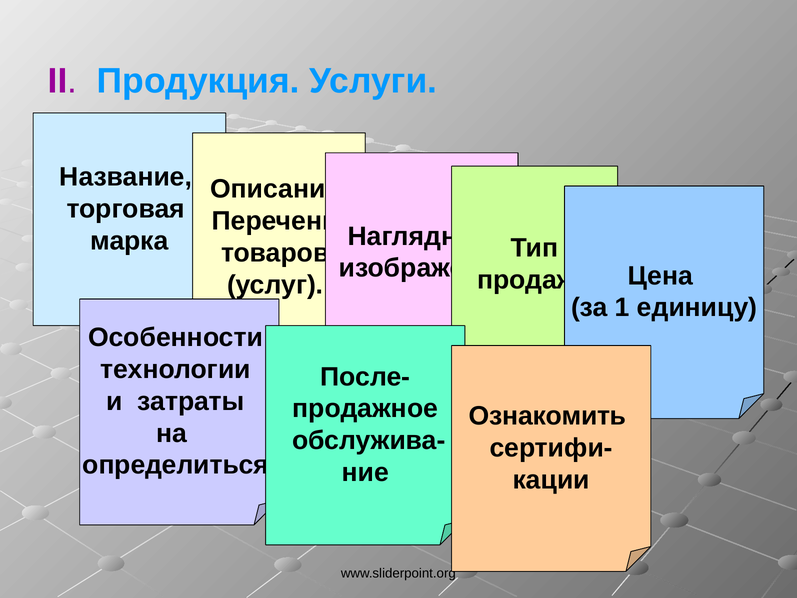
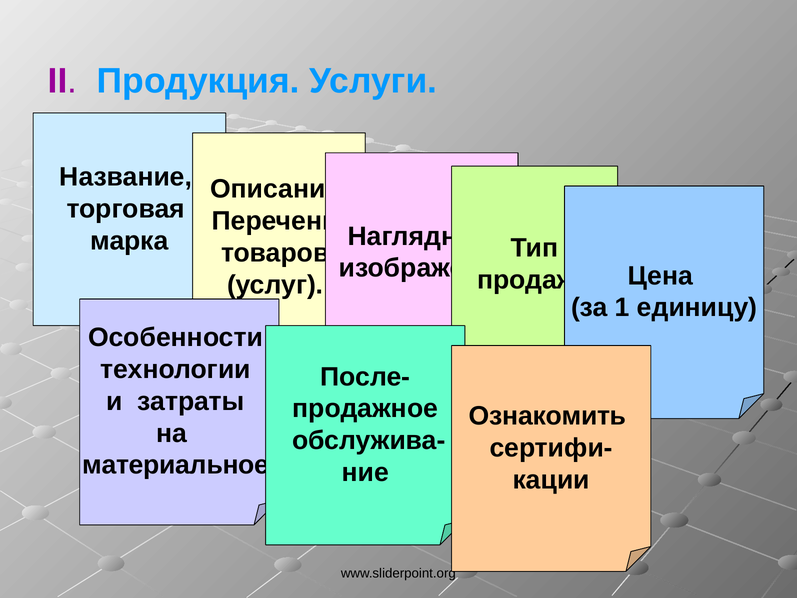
определиться: определиться -> материальное
